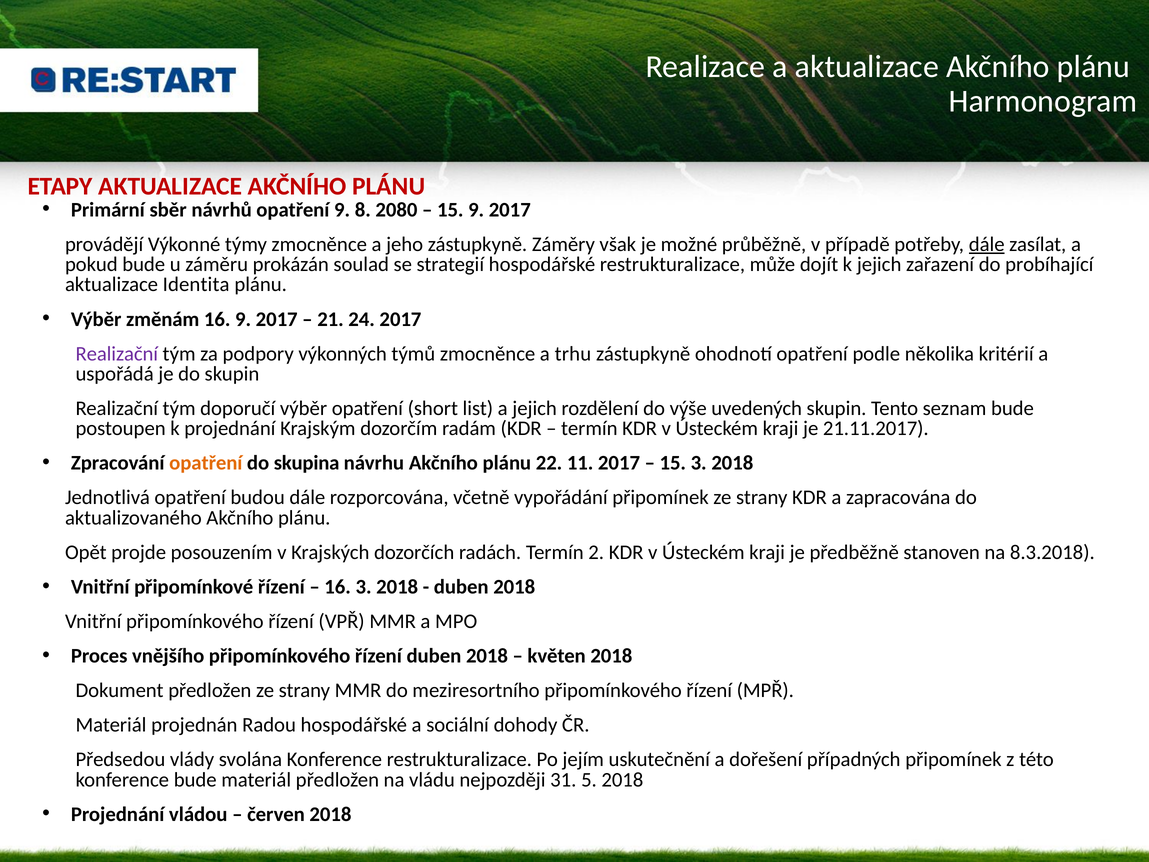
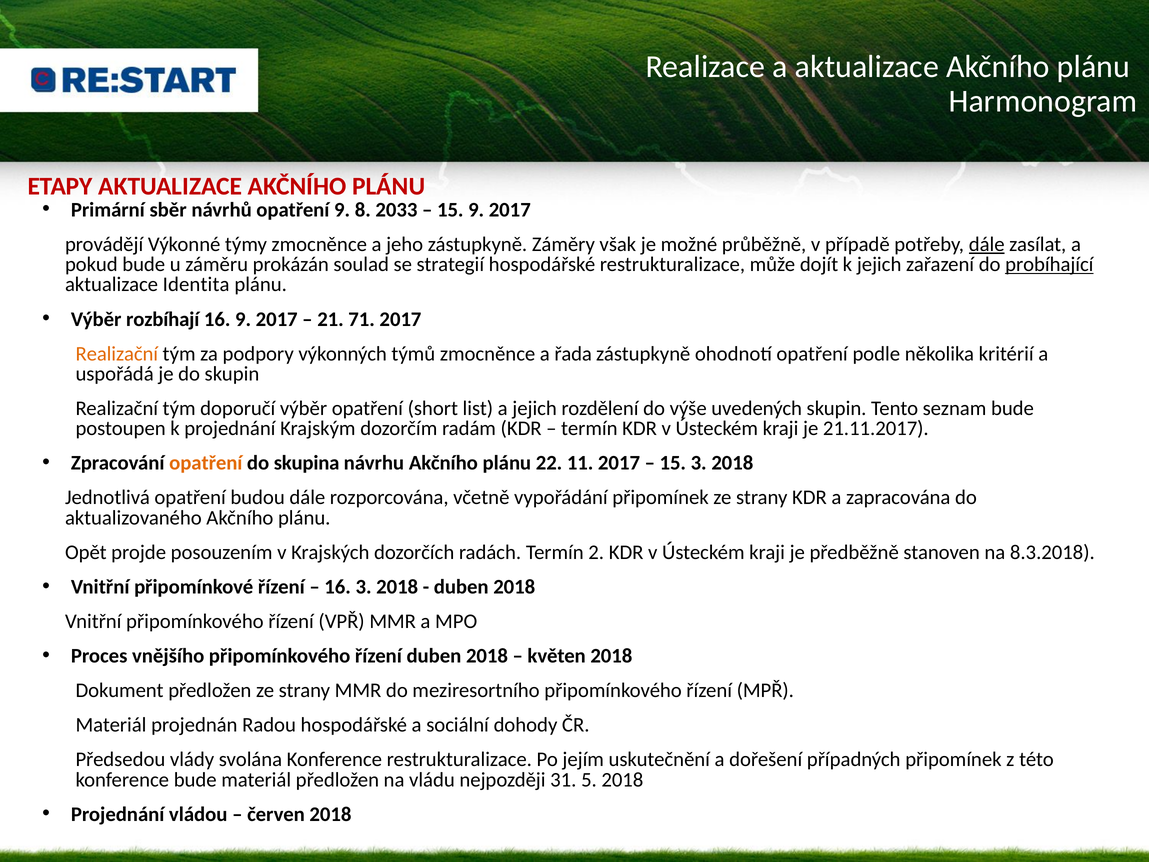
2080: 2080 -> 2033
probíhající underline: none -> present
změnám: změnám -> rozbíhají
24: 24 -> 71
Realizační at (117, 354) colour: purple -> orange
trhu: trhu -> řada
